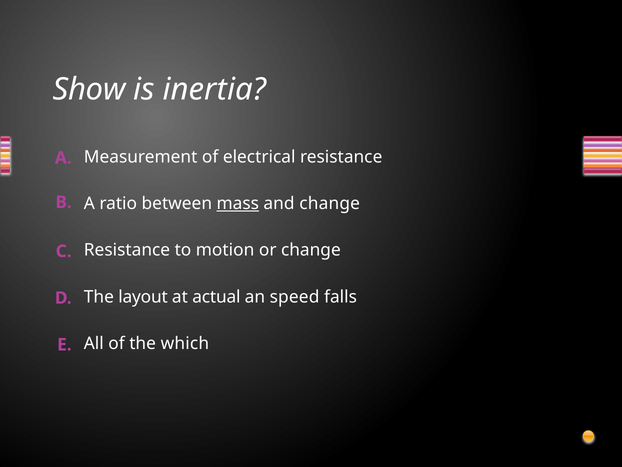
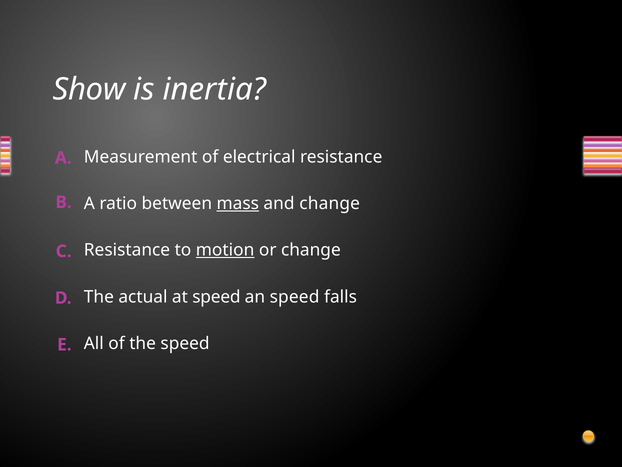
motion underline: none -> present
layout: layout -> actual
at actual: actual -> speed
the which: which -> speed
